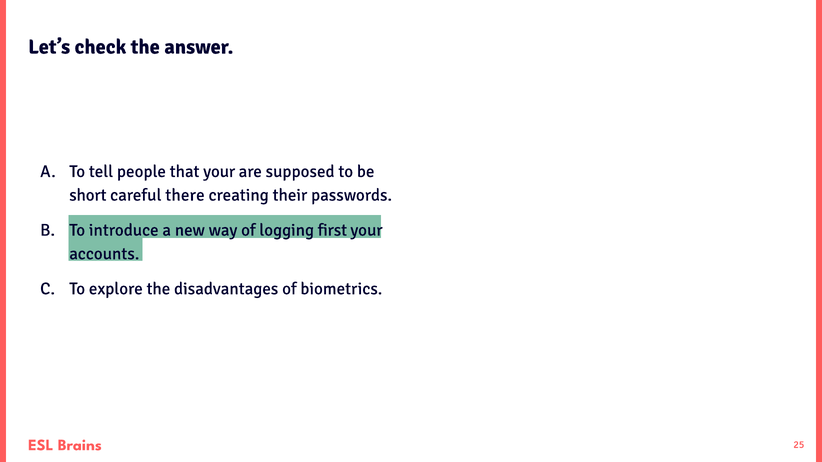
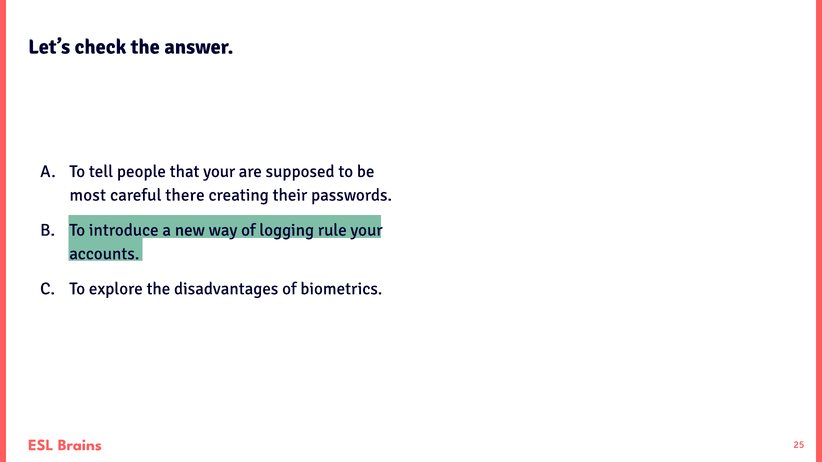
short: short -> most
first: first -> rule
